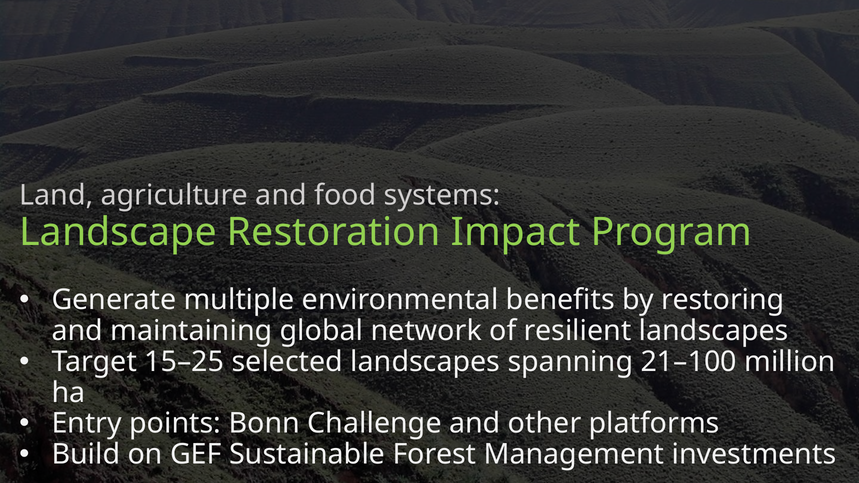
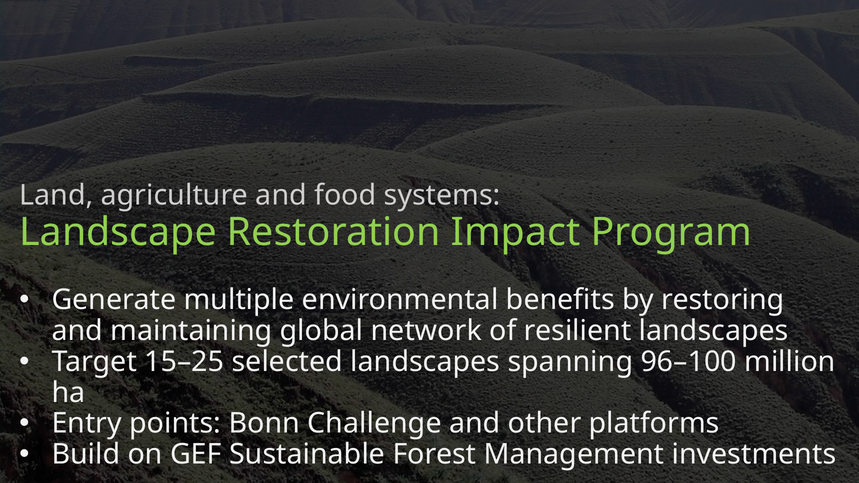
21–100: 21–100 -> 96–100
